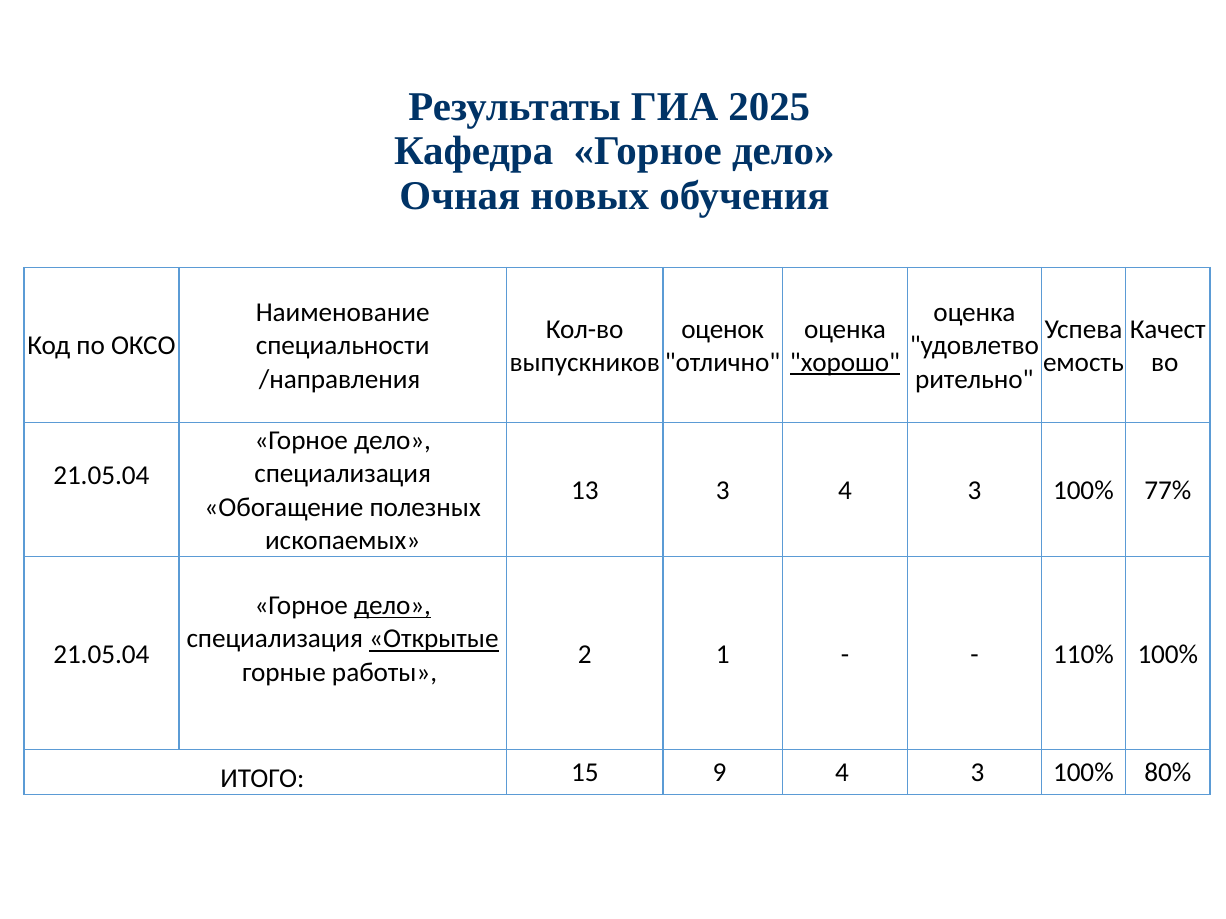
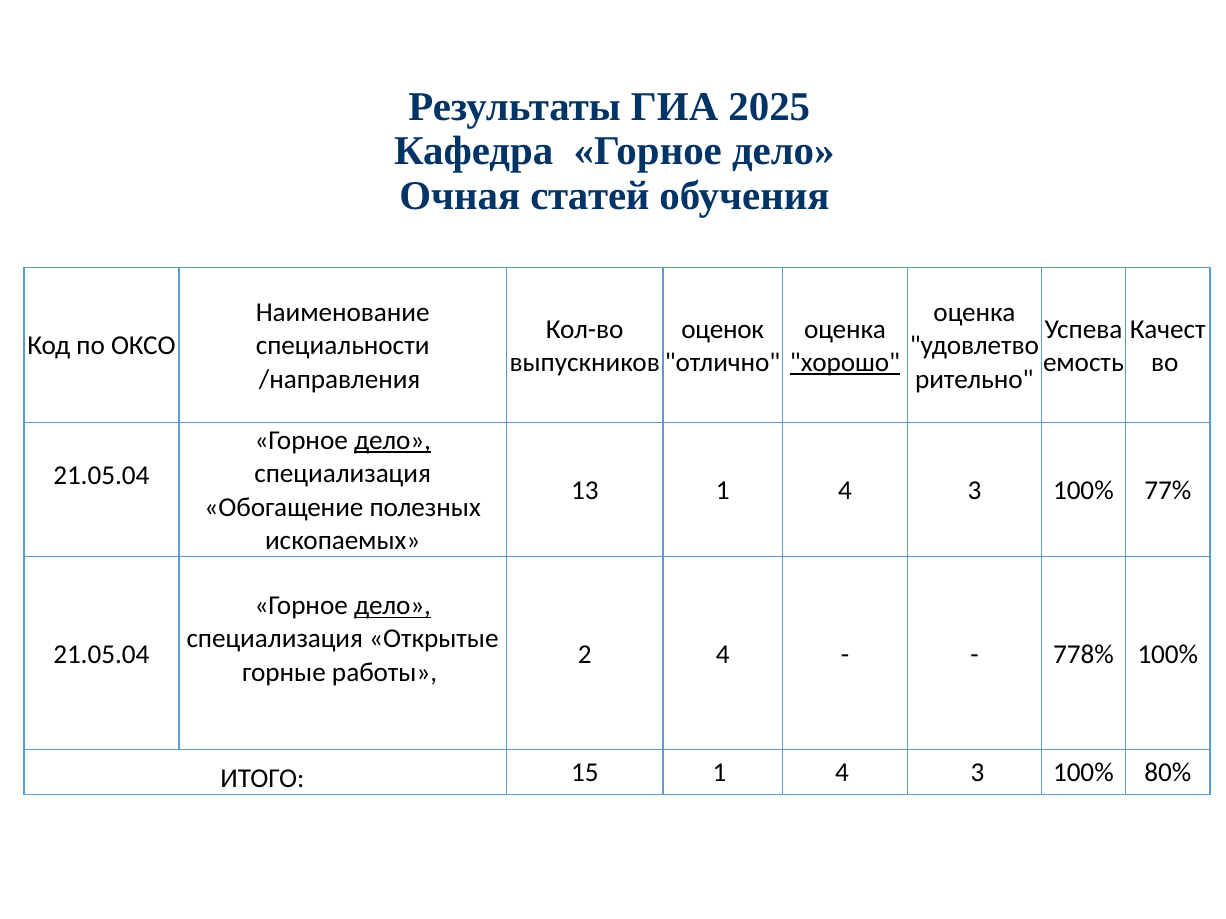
новых: новых -> статей
дело at (392, 441) underline: none -> present
13 3: 3 -> 1
Открытые underline: present -> none
2 1: 1 -> 4
110%: 110% -> 778%
15 9: 9 -> 1
